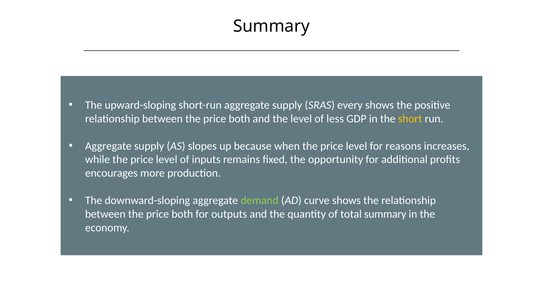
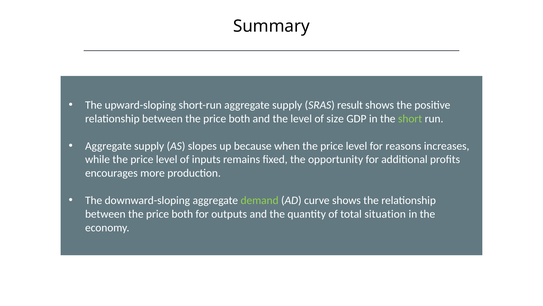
every: every -> result
less: less -> size
short colour: yellow -> light green
total summary: summary -> situation
